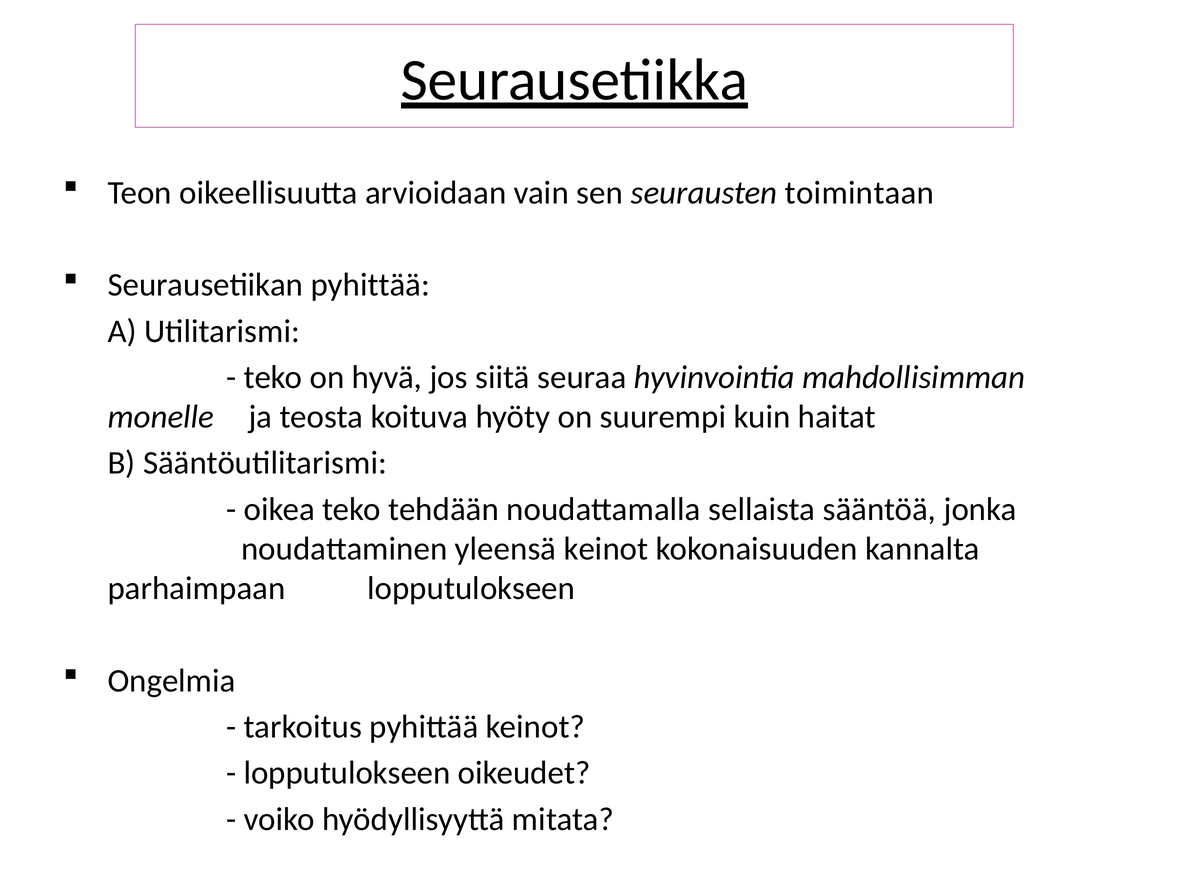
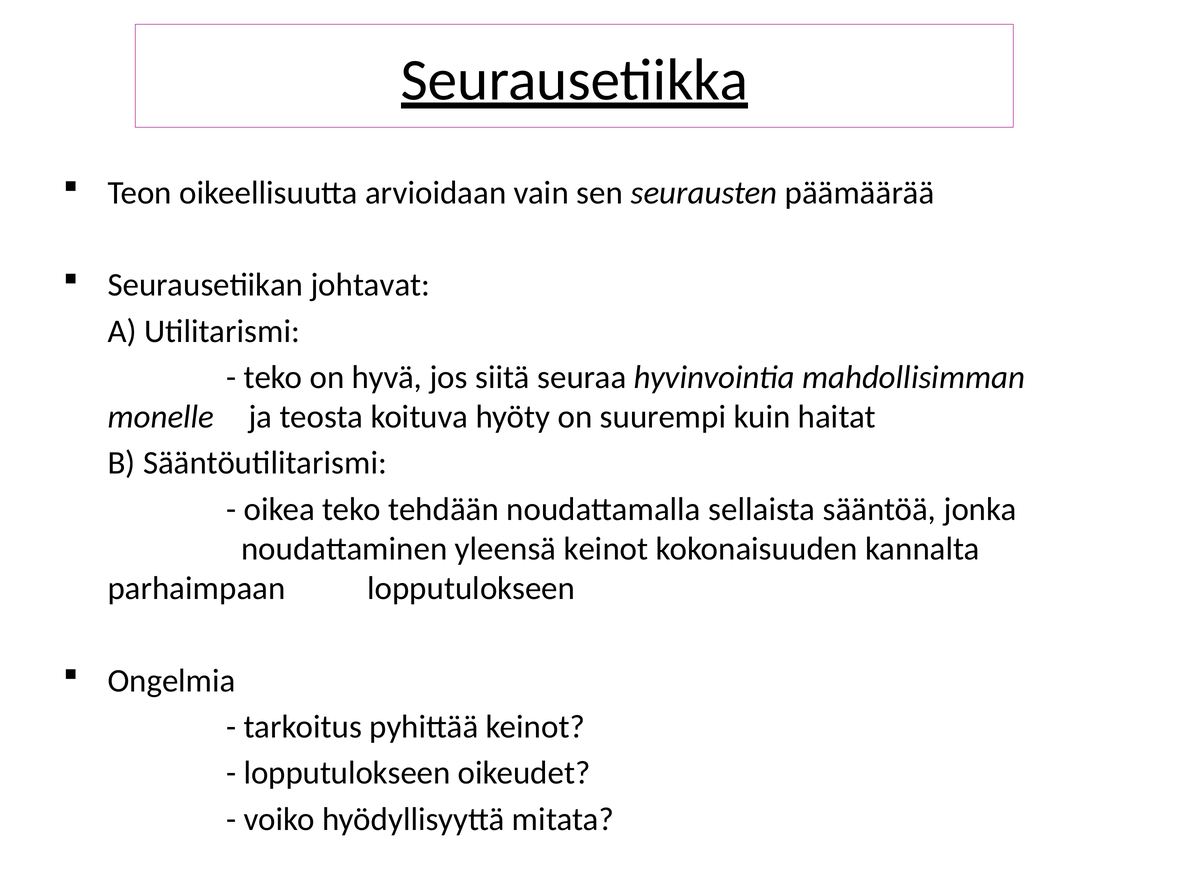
toimintaan: toimintaan -> päämäärää
Seurausetiikan pyhittää: pyhittää -> johtavat
